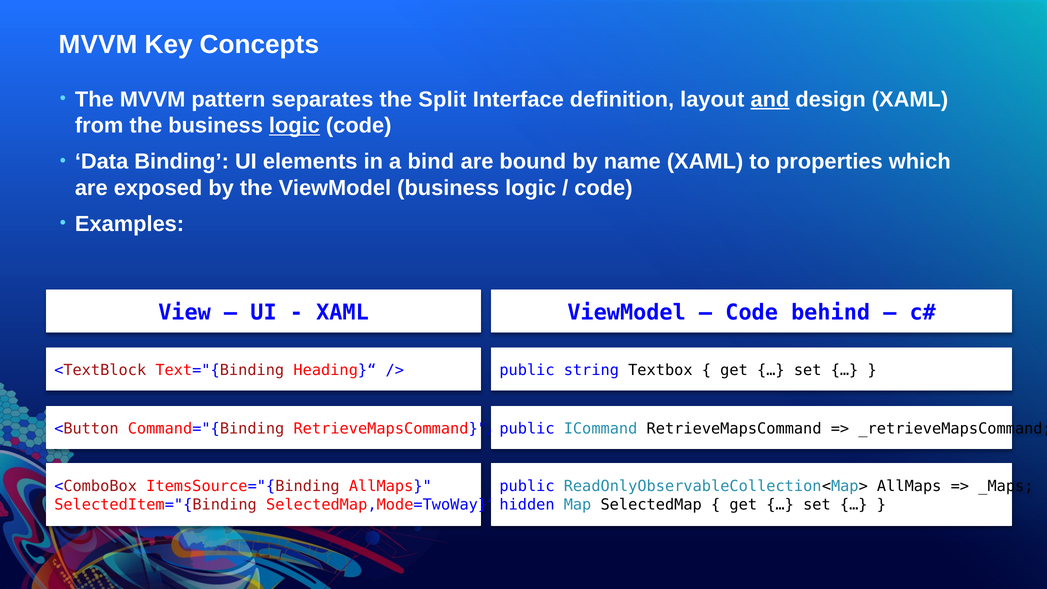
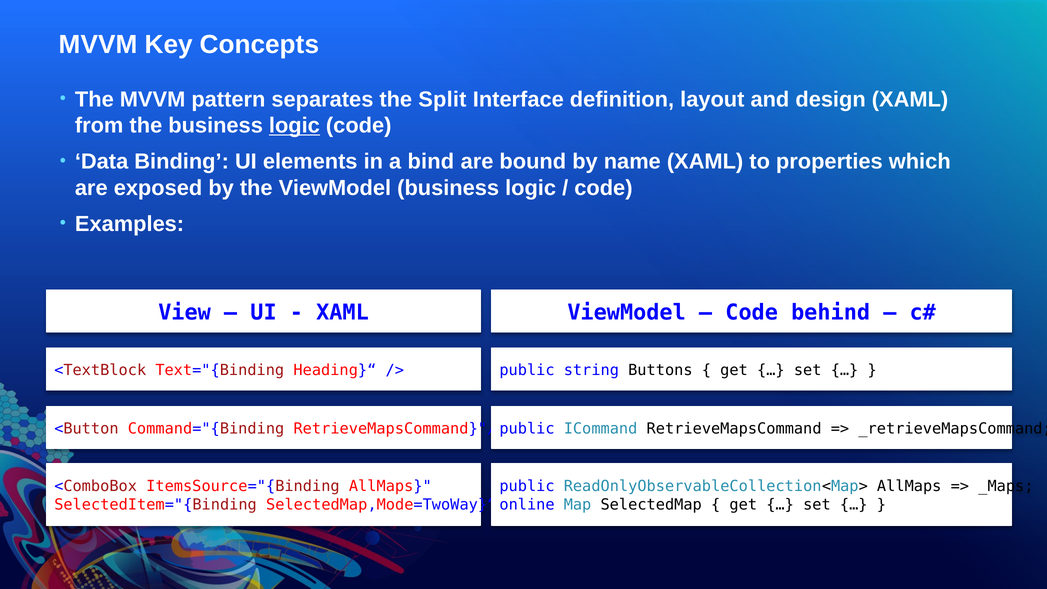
and underline: present -> none
Textbox: Textbox -> Buttons
hidden: hidden -> online
